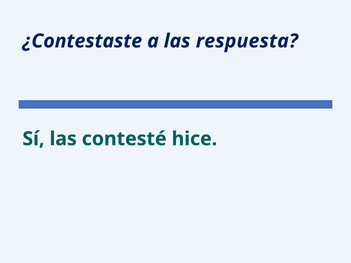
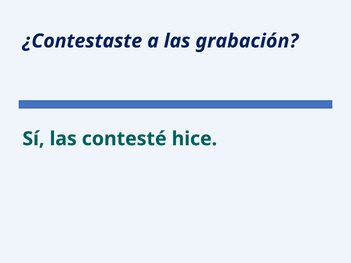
respuesta: respuesta -> grabación
